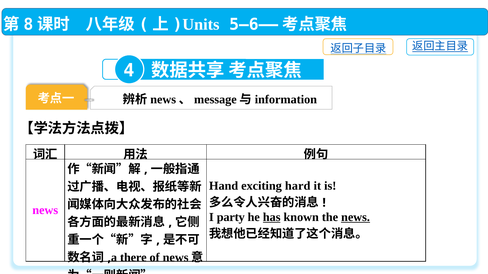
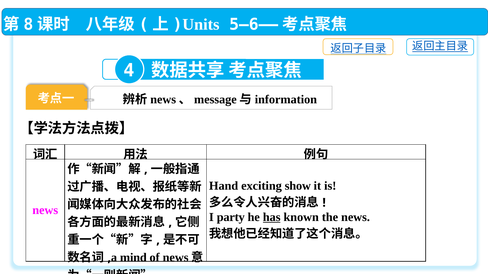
hard: hard -> show
news at (356, 217) underline: present -> none
there: there -> mind
